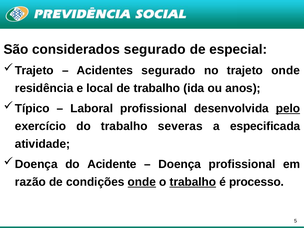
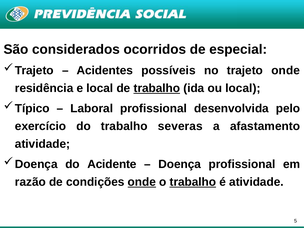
considerados segurado: segurado -> ocorridos
Acidentes segurado: segurado -> possíveis
trabalho at (157, 88) underline: none -> present
ou anos: anos -> local
pelo underline: present -> none
especificada: especificada -> afastamento
é processo: processo -> atividade
